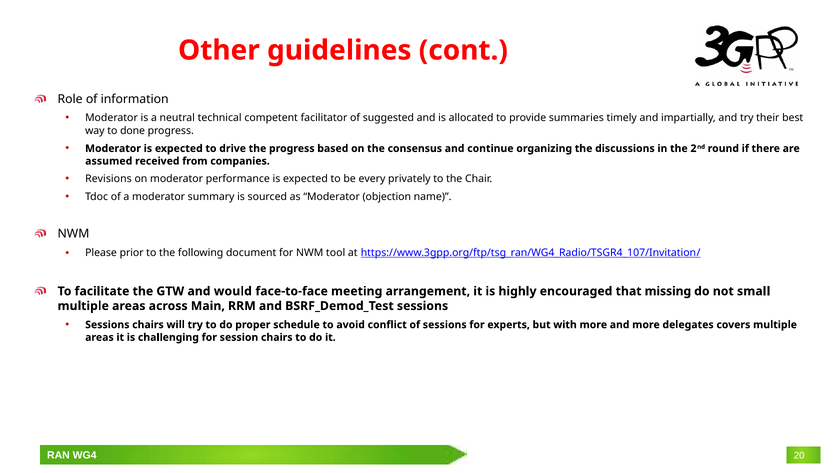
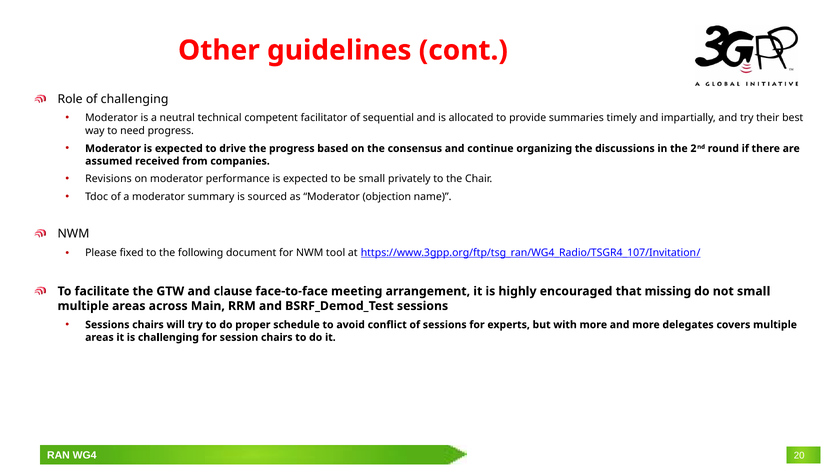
of information: information -> challenging
suggested: suggested -> sequential
done: done -> need
be every: every -> small
prior: prior -> fixed
would: would -> clause
